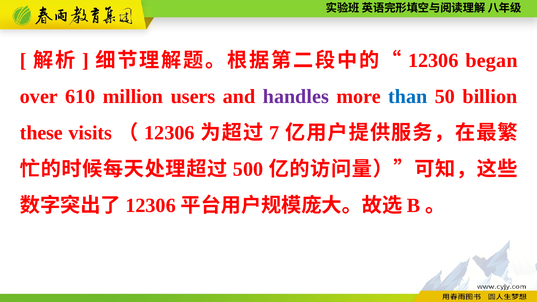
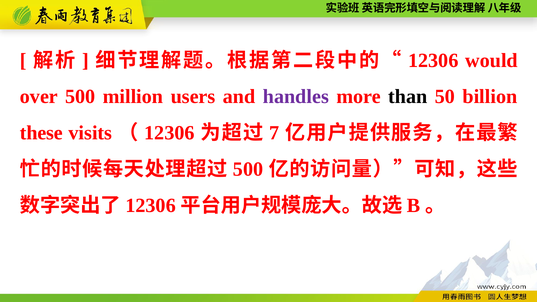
began: began -> would
over 610: 610 -> 500
than colour: blue -> black
